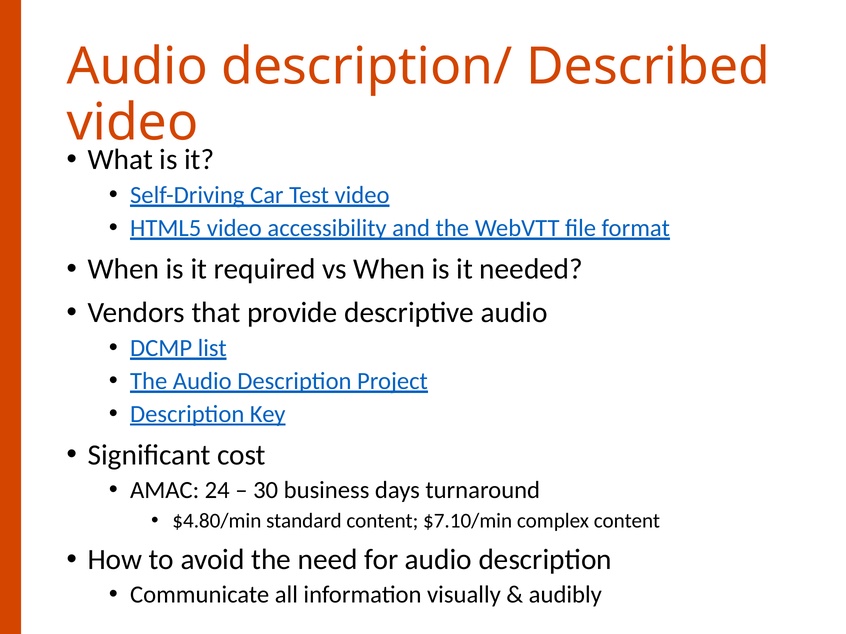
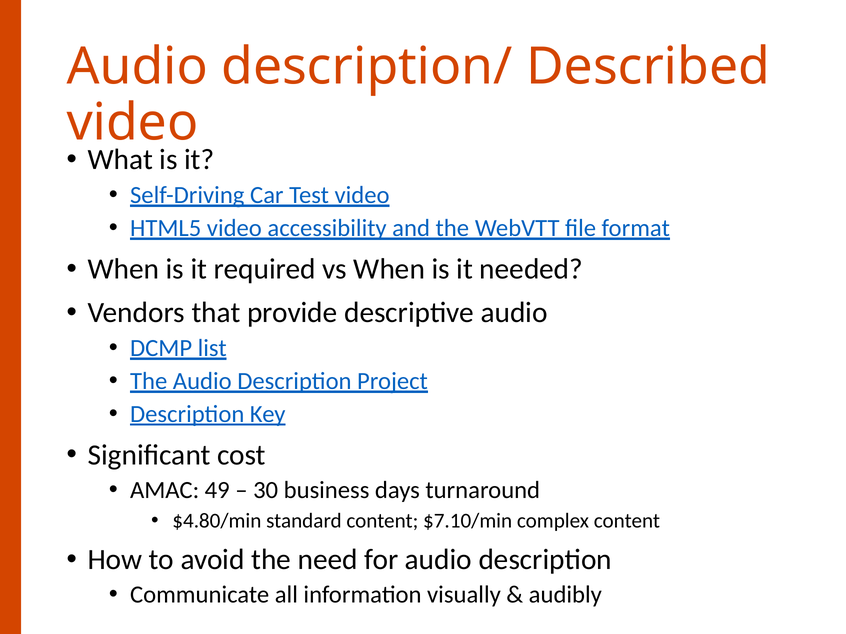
24: 24 -> 49
